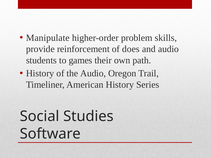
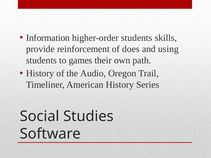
Manipulate: Manipulate -> Information
higher-order problem: problem -> students
and audio: audio -> using
